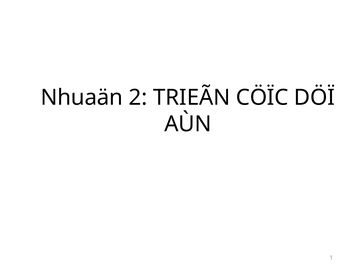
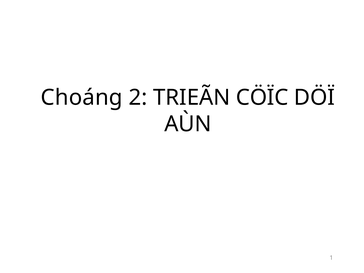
Nhuaän: Nhuaän -> Choáng
